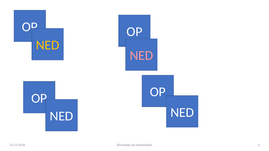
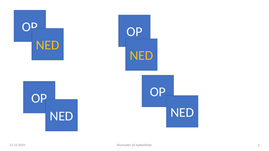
NED at (141, 56) colour: pink -> yellow
